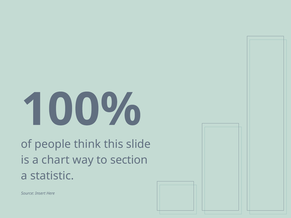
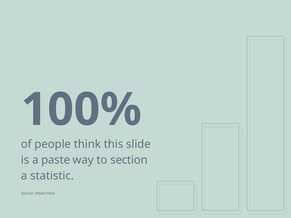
chart: chart -> paste
